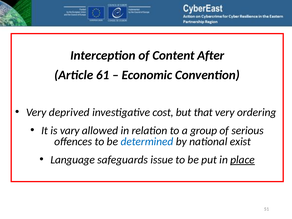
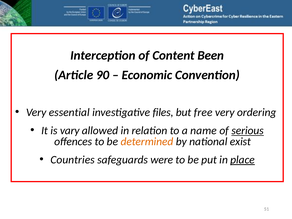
After: After -> Been
61: 61 -> 90
deprived: deprived -> essential
cost: cost -> files
that: that -> free
group: group -> name
serious underline: none -> present
determined colour: blue -> orange
Language: Language -> Countries
issue: issue -> were
